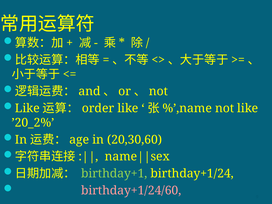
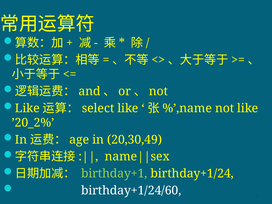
order: order -> select
20,30,60: 20,30,60 -> 20,30,49
birthday+1/24/60 colour: pink -> white
